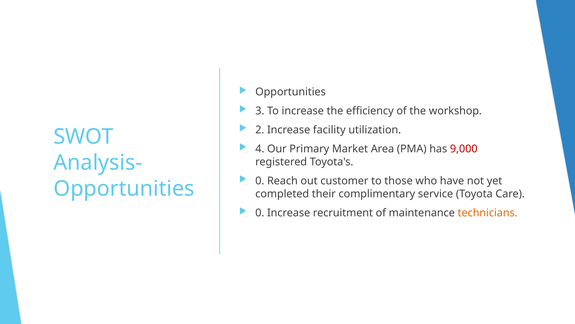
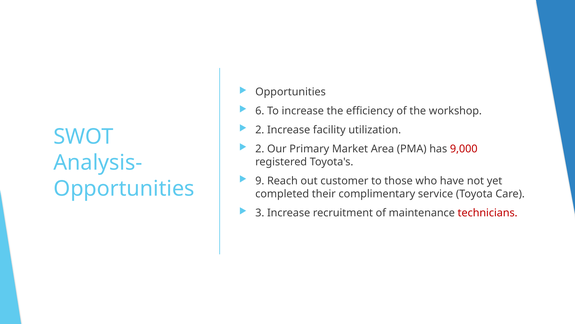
3: 3 -> 6
4 at (260, 149): 4 -> 2
0 at (260, 181): 0 -> 9
0 at (260, 212): 0 -> 3
technicians colour: orange -> red
